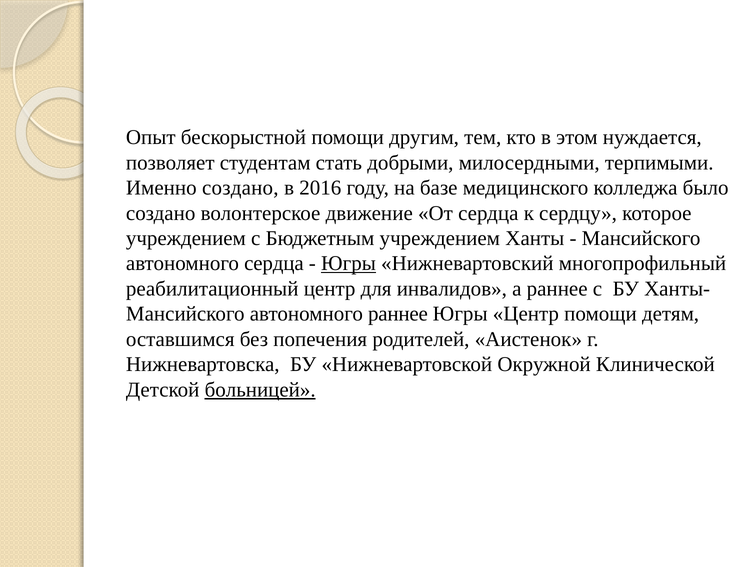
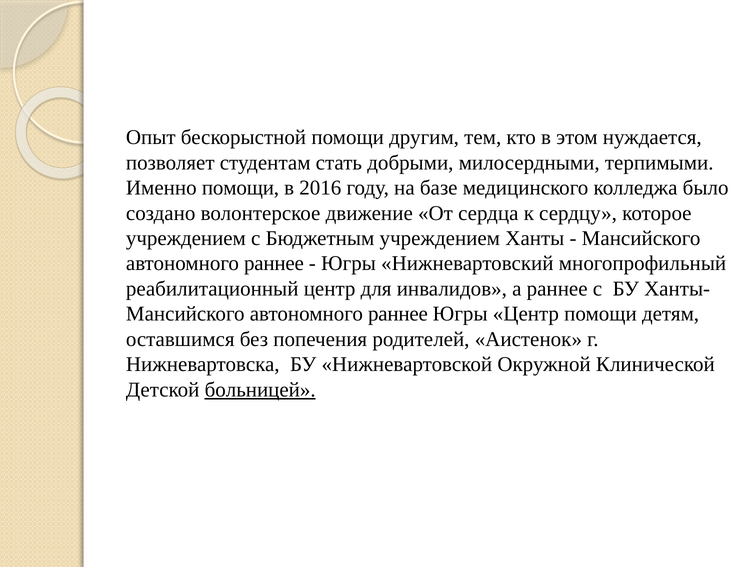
Именно создано: создано -> помощи
сердца at (274, 263): сердца -> раннее
Югры at (348, 263) underline: present -> none
